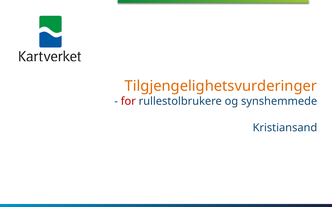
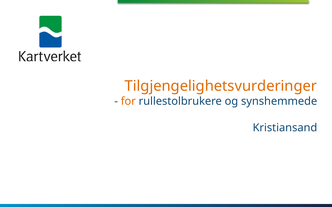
for colour: red -> orange
